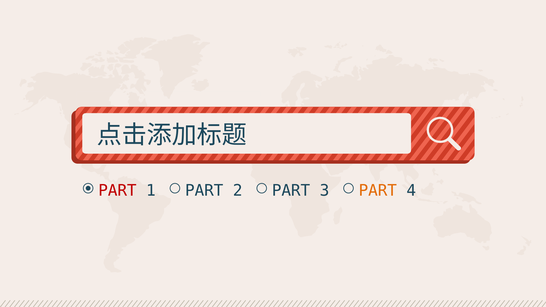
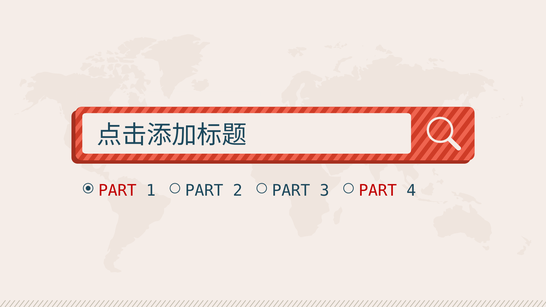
PART at (378, 191) colour: orange -> red
